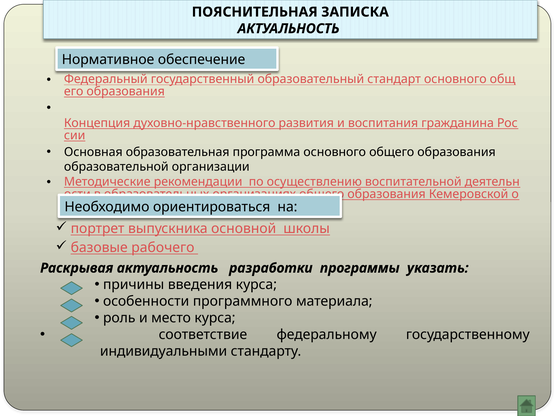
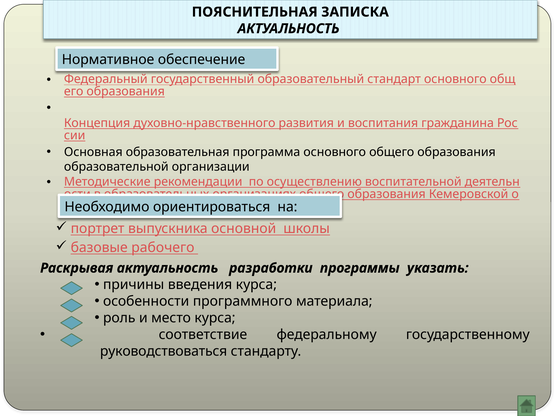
индивидуальными: индивидуальными -> руководствоваться
